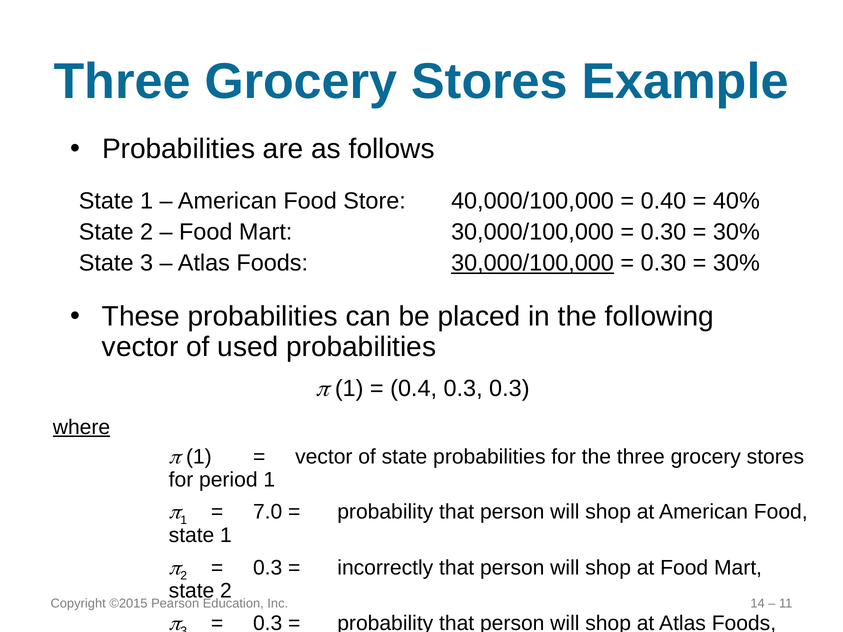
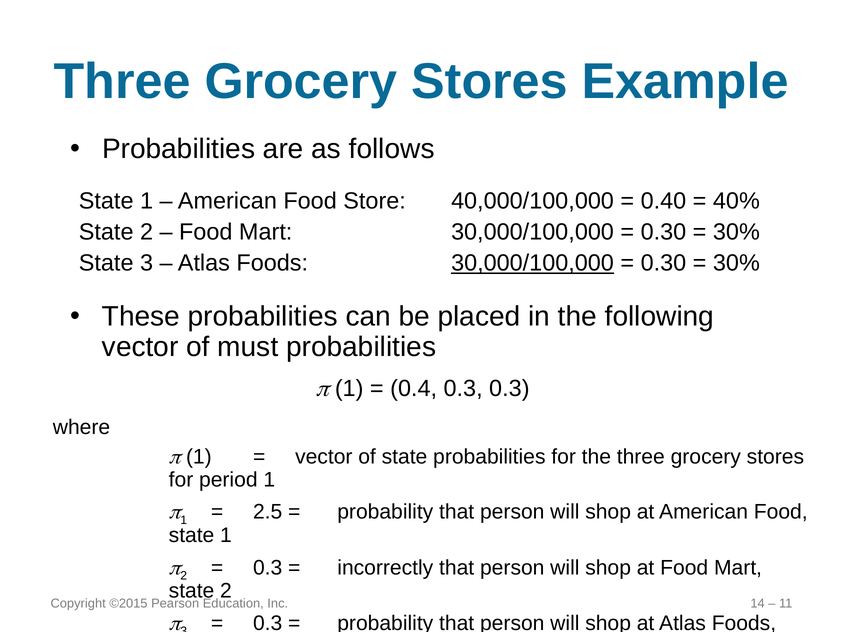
used: used -> must
where underline: present -> none
7.0: 7.0 -> 2.5
